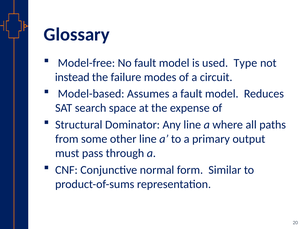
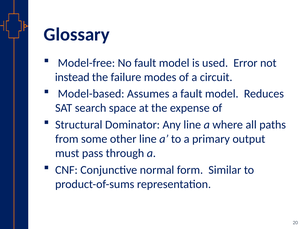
Type: Type -> Error
